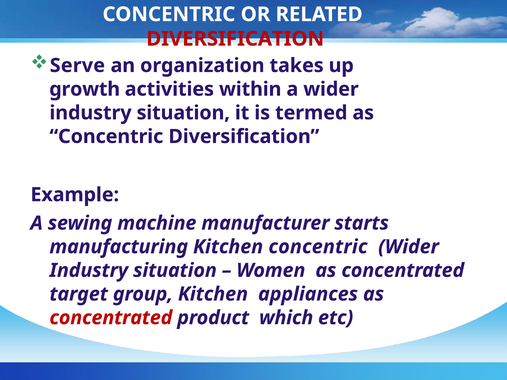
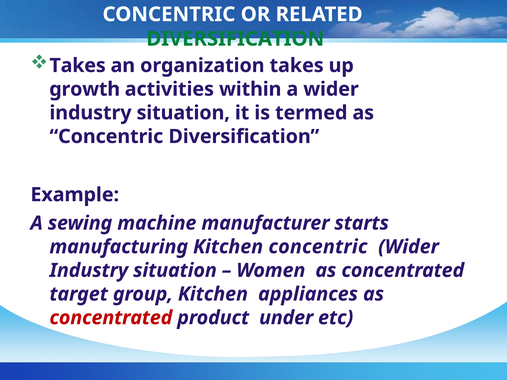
DIVERSIFICATION at (235, 39) colour: red -> green
Serve at (77, 66): Serve -> Takes
which: which -> under
